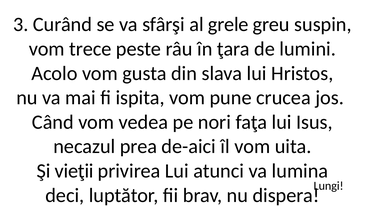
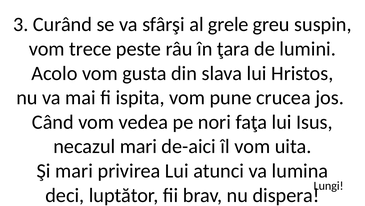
necazul prea: prea -> mari
Şi vieţii: vieţii -> mari
